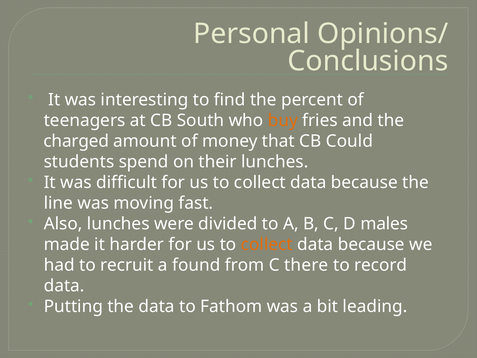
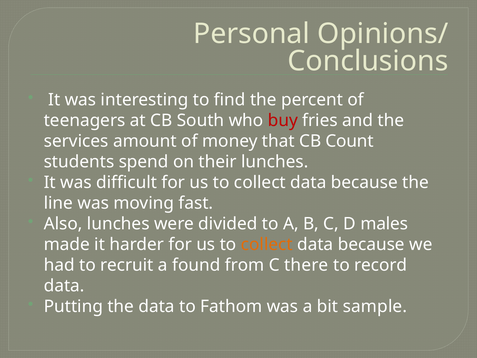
buy colour: orange -> red
charged: charged -> services
Could: Could -> Count
leading: leading -> sample
